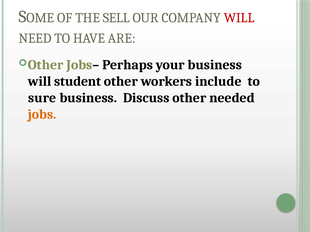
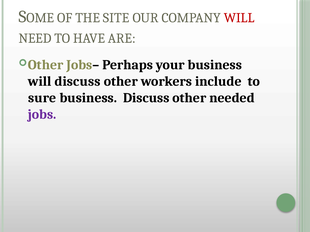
SELL: SELL -> SITE
will student: student -> discuss
jobs colour: orange -> purple
